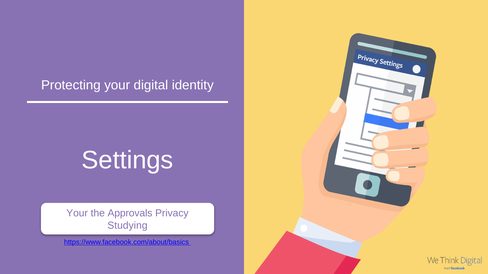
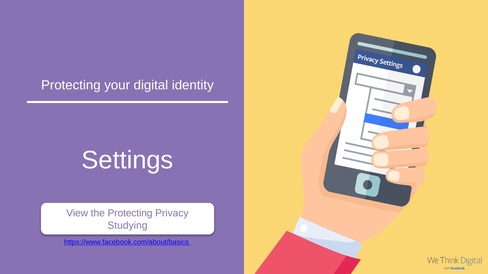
Your at (77, 214): Your -> View
the Approvals: Approvals -> Protecting
